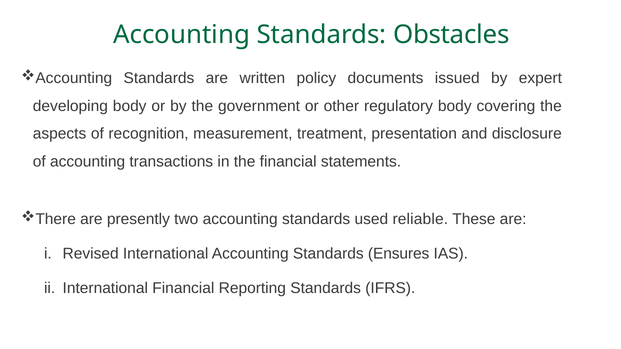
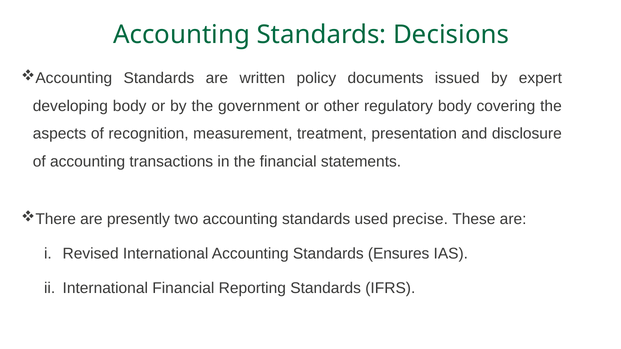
Obstacles: Obstacles -> Decisions
reliable: reliable -> precise
